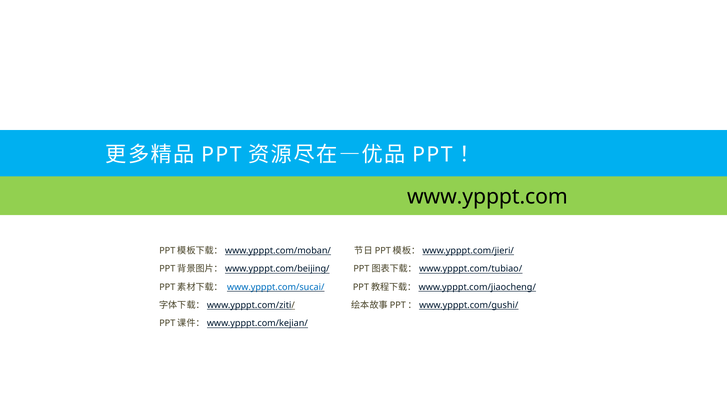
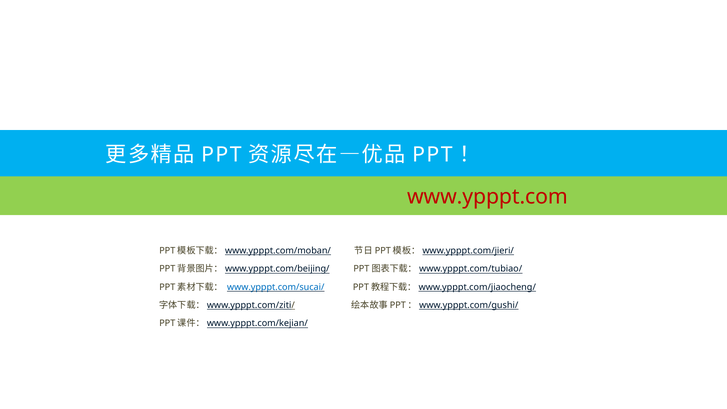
www.ypppt.com colour: black -> red
